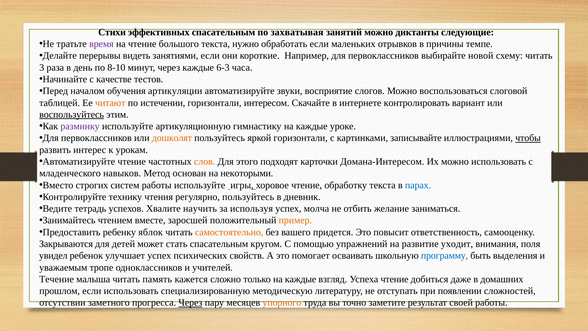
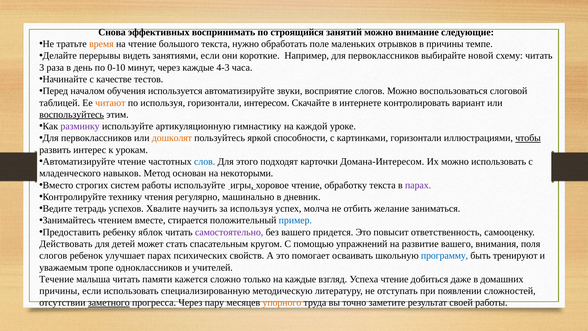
Стихи: Стихи -> Снова
эффективных спасательным: спасательным -> воспринимать
захватывая: захватывая -> строящийся
диктанты: диктанты -> внимание
время colour: purple -> orange
обработать если: если -> поле
8-10: 8-10 -> 0-10
6-3: 6-3 -> 4-3
артикуляции: артикуляции -> используется
по истечении: истечении -> используя
гимнастику на каждые: каждые -> каждой
яркой горизонтали: горизонтали -> способности
картинками записывайте: записывайте -> горизонтали
слов colour: orange -> blue
парах at (418, 185) colour: blue -> purple
регулярно пользуйтесь: пользуйтесь -> машинально
заросшей: заросшей -> стирается
пример colour: orange -> blue
самостоятельно colour: orange -> purple
Закрываются: Закрываются -> Действовать
развитие уходит: уходит -> вашего
увидел at (53, 256): увидел -> слогов
улучшает успех: успех -> парах
выделения: выделения -> тренируют
память: память -> памяти
прошлом at (60, 291): прошлом -> причины
заметного underline: none -> present
Через at (190, 303) underline: present -> none
